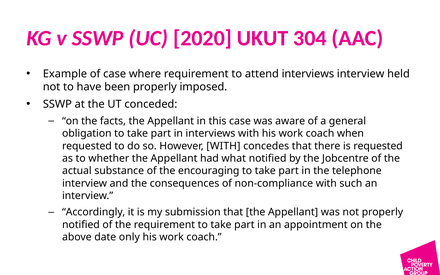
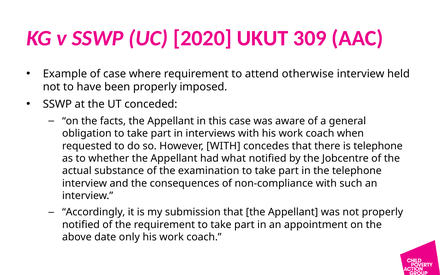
304: 304 -> 309
attend interviews: interviews -> otherwise
is requested: requested -> telephone
encouraging: encouraging -> examination
